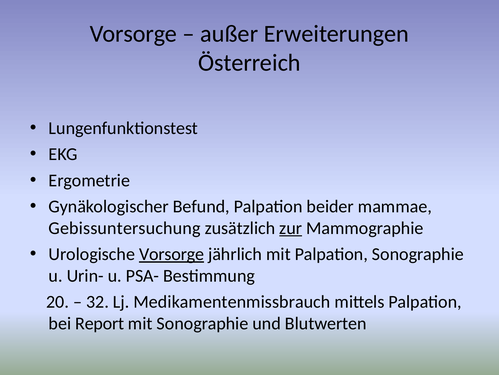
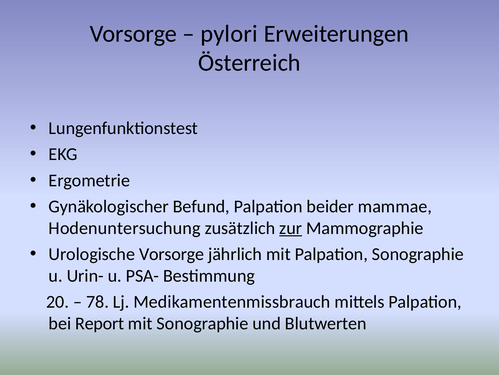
außer: außer -> pylori
Gebissuntersuchung: Gebissuntersuchung -> Hodenuntersuchung
Vorsorge at (172, 254) underline: present -> none
32: 32 -> 78
